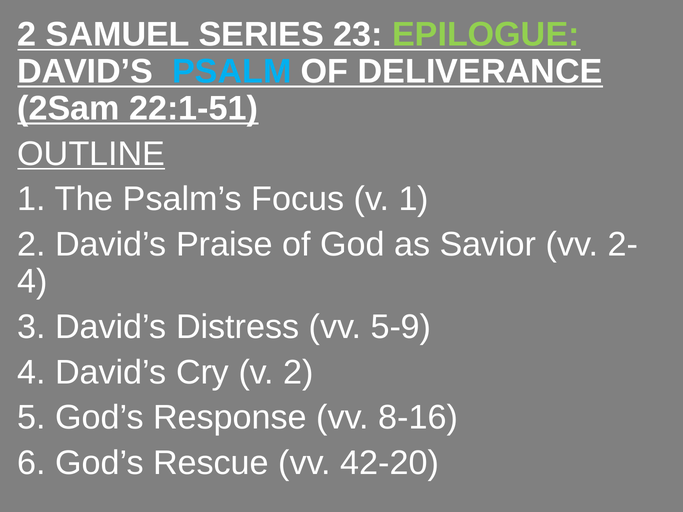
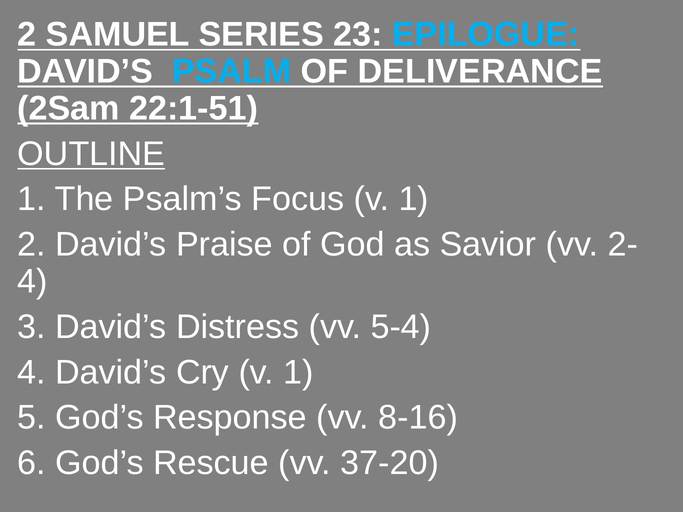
EPILOGUE colour: light green -> light blue
5-9: 5-9 -> 5-4
Cry v 2: 2 -> 1
42-20: 42-20 -> 37-20
